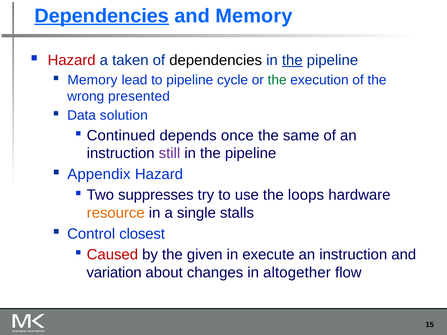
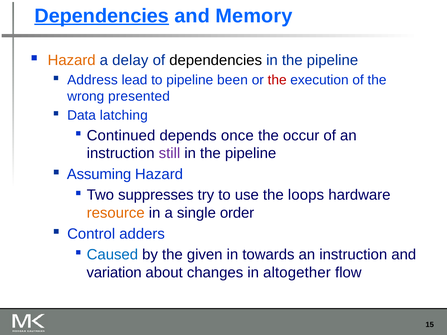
Hazard at (72, 60) colour: red -> orange
taken: taken -> delay
the at (292, 60) underline: present -> none
Memory at (92, 80): Memory -> Address
cycle: cycle -> been
the at (277, 80) colour: green -> red
solution: solution -> latching
same: same -> occur
Appendix: Appendix -> Assuming
stalls: stalls -> order
closest: closest -> adders
Caused colour: red -> blue
execute: execute -> towards
